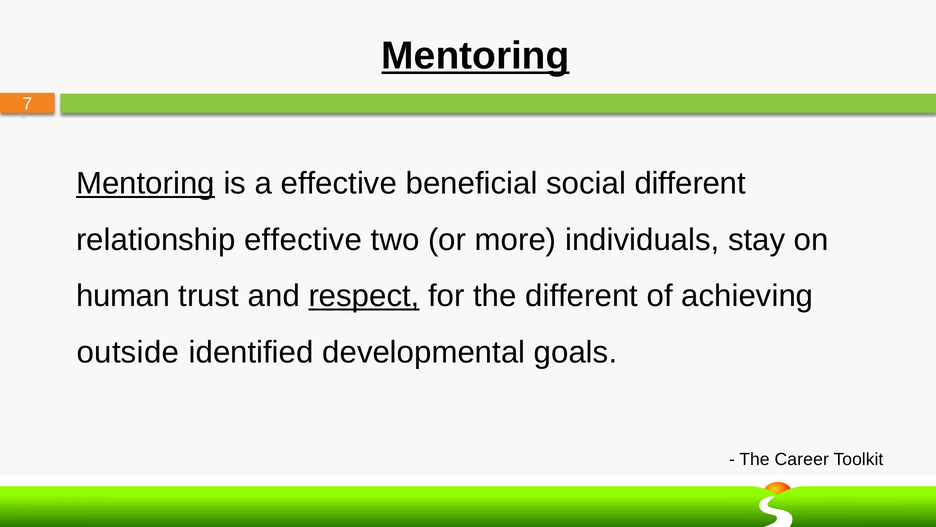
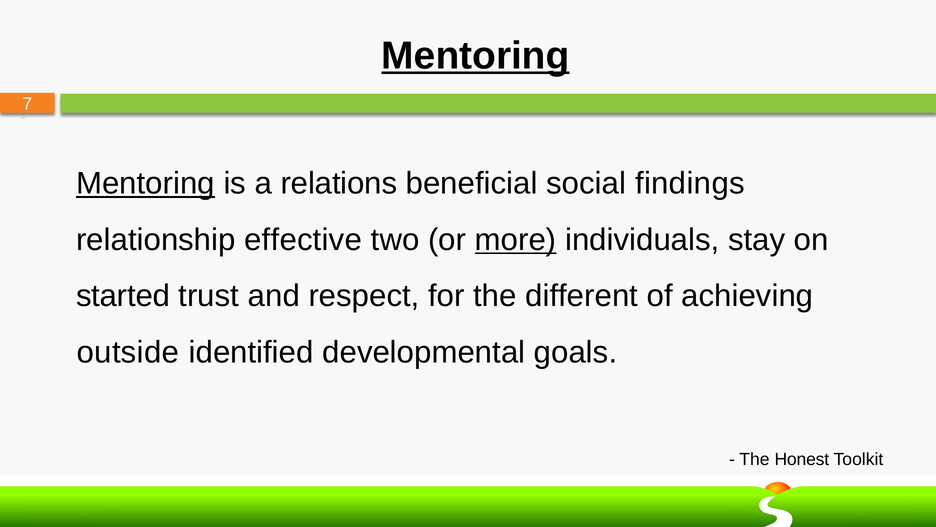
a effective: effective -> relations
social different: different -> findings
more underline: none -> present
human: human -> started
respect underline: present -> none
Career: Career -> Honest
